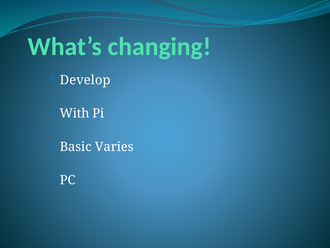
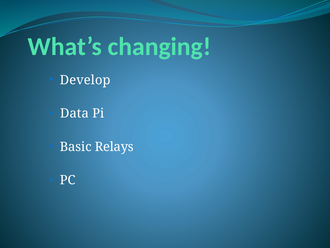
With: With -> Data
Varies: Varies -> Relays
